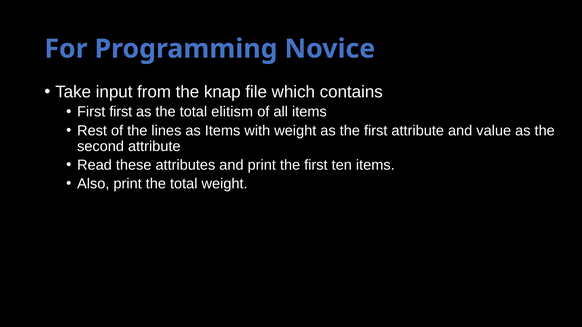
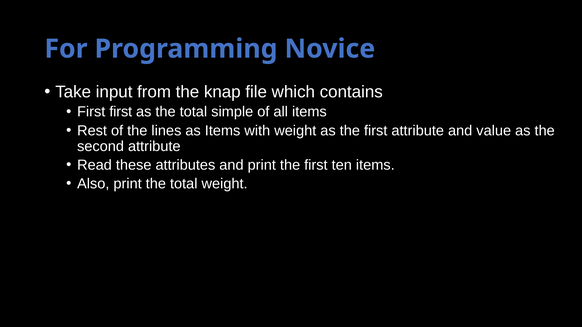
elitism: elitism -> simple
